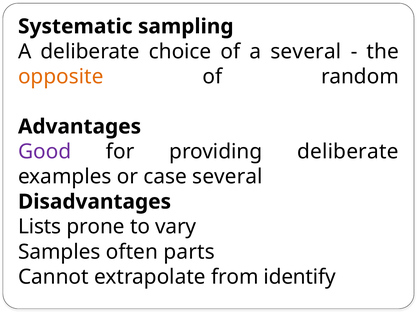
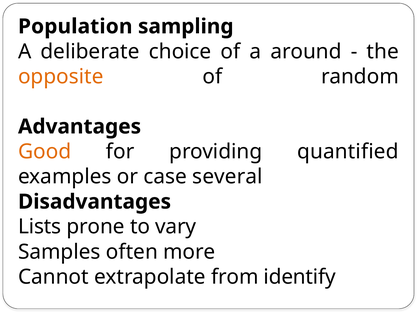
Systematic: Systematic -> Population
a several: several -> around
Good colour: purple -> orange
providing deliberate: deliberate -> quantified
parts: parts -> more
